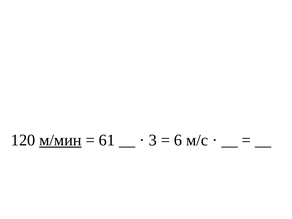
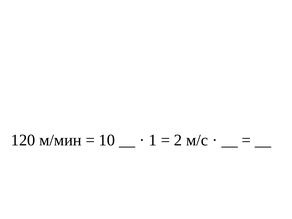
м/мин underline: present -> none
61: 61 -> 10
3: 3 -> 1
6: 6 -> 2
